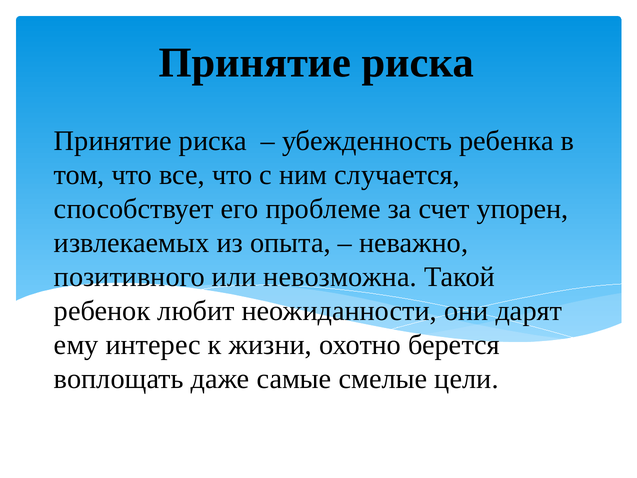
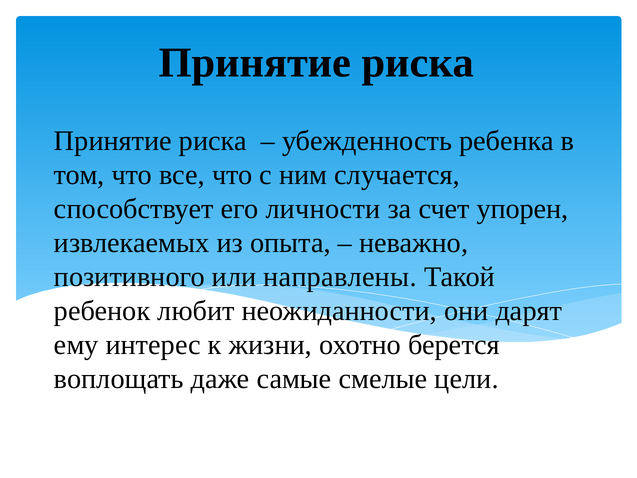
проблеме: проблеме -> личности
невозможна: невозможна -> направлены
